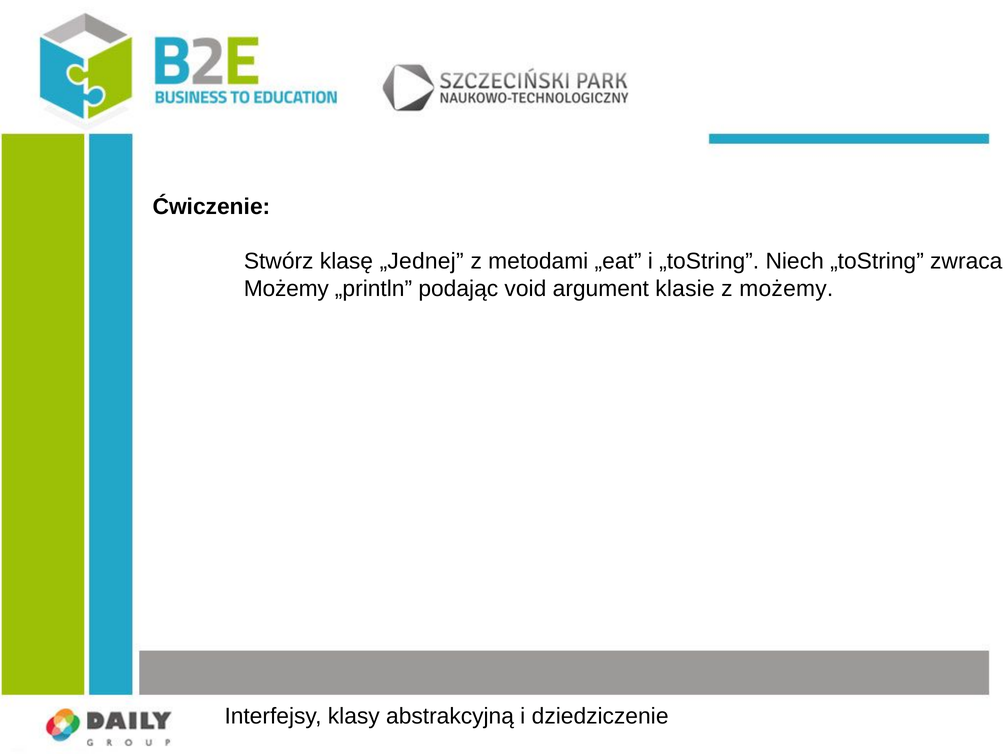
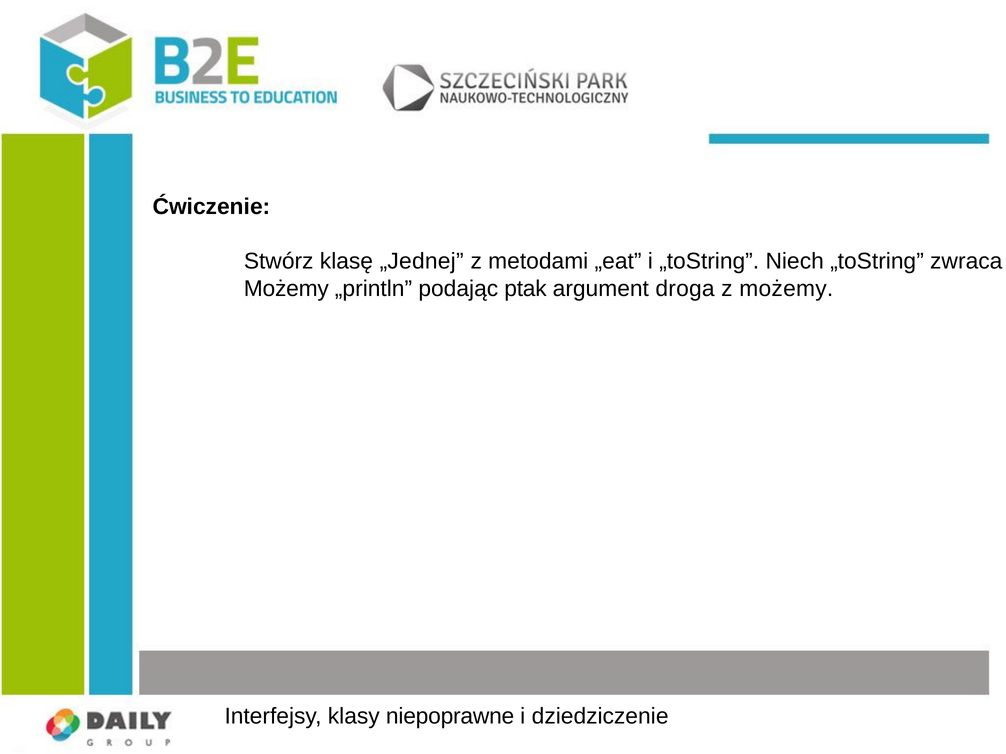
void: void -> ptak
klasie: klasie -> droga
abstrakcyjną: abstrakcyjną -> niepoprawne
